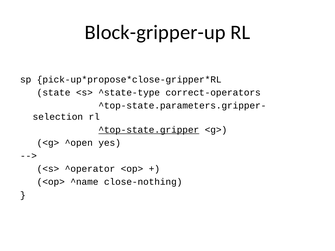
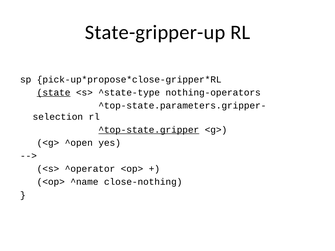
Block-gripper-up: Block-gripper-up -> State-gripper-up
state underline: none -> present
correct-operators: correct-operators -> nothing-operators
